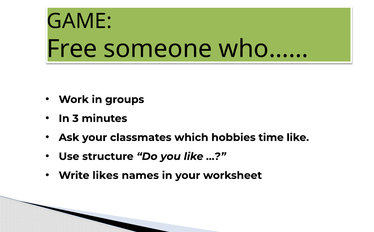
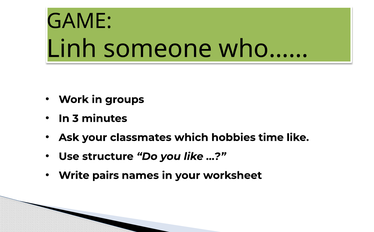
Free: Free -> Linh
likes: likes -> pairs
